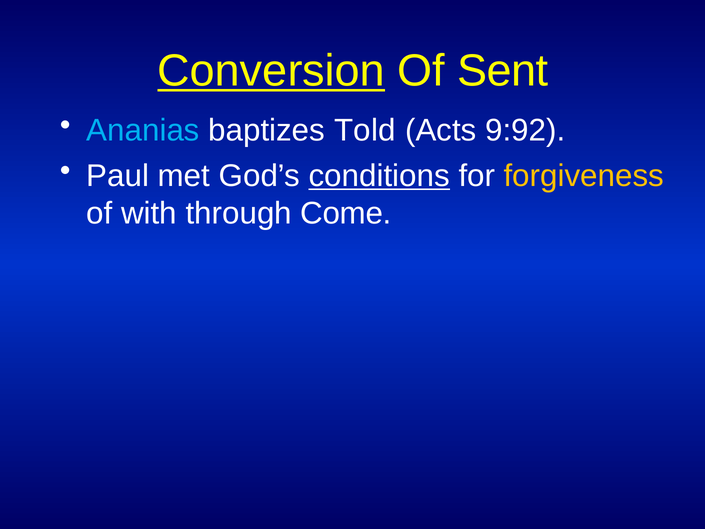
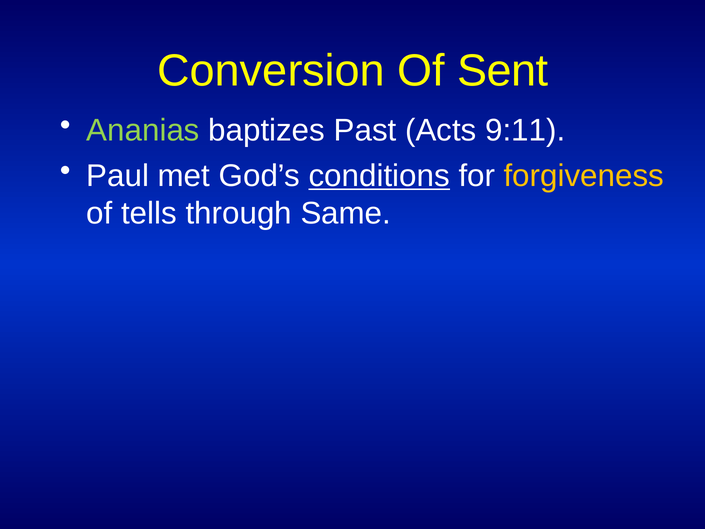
Conversion underline: present -> none
Ananias colour: light blue -> light green
Told: Told -> Past
9:92: 9:92 -> 9:11
with: with -> tells
Come: Come -> Same
